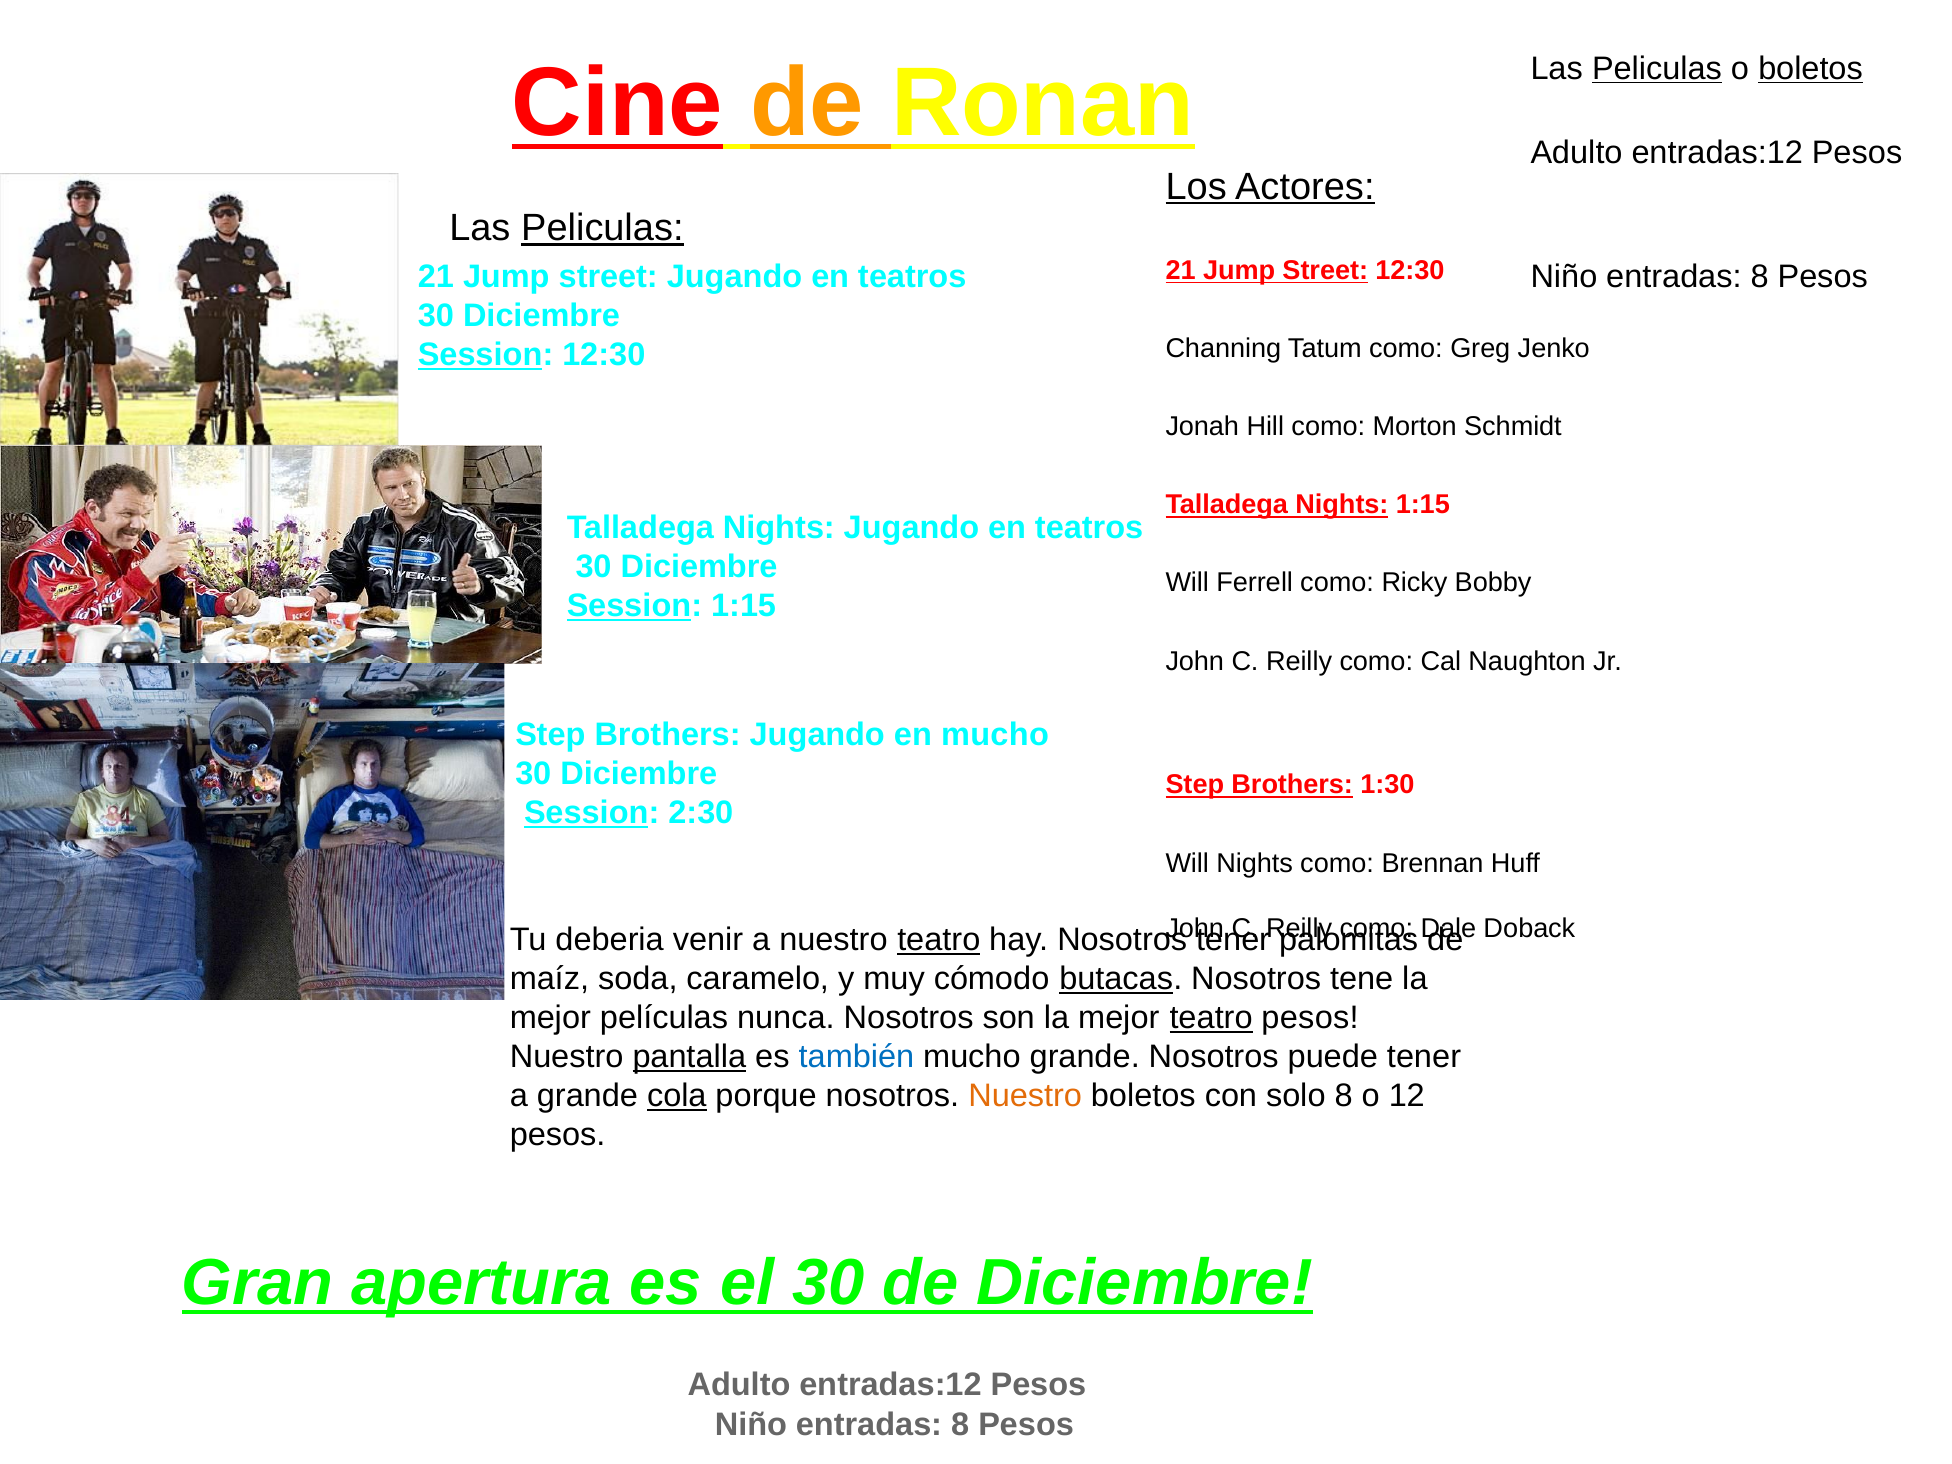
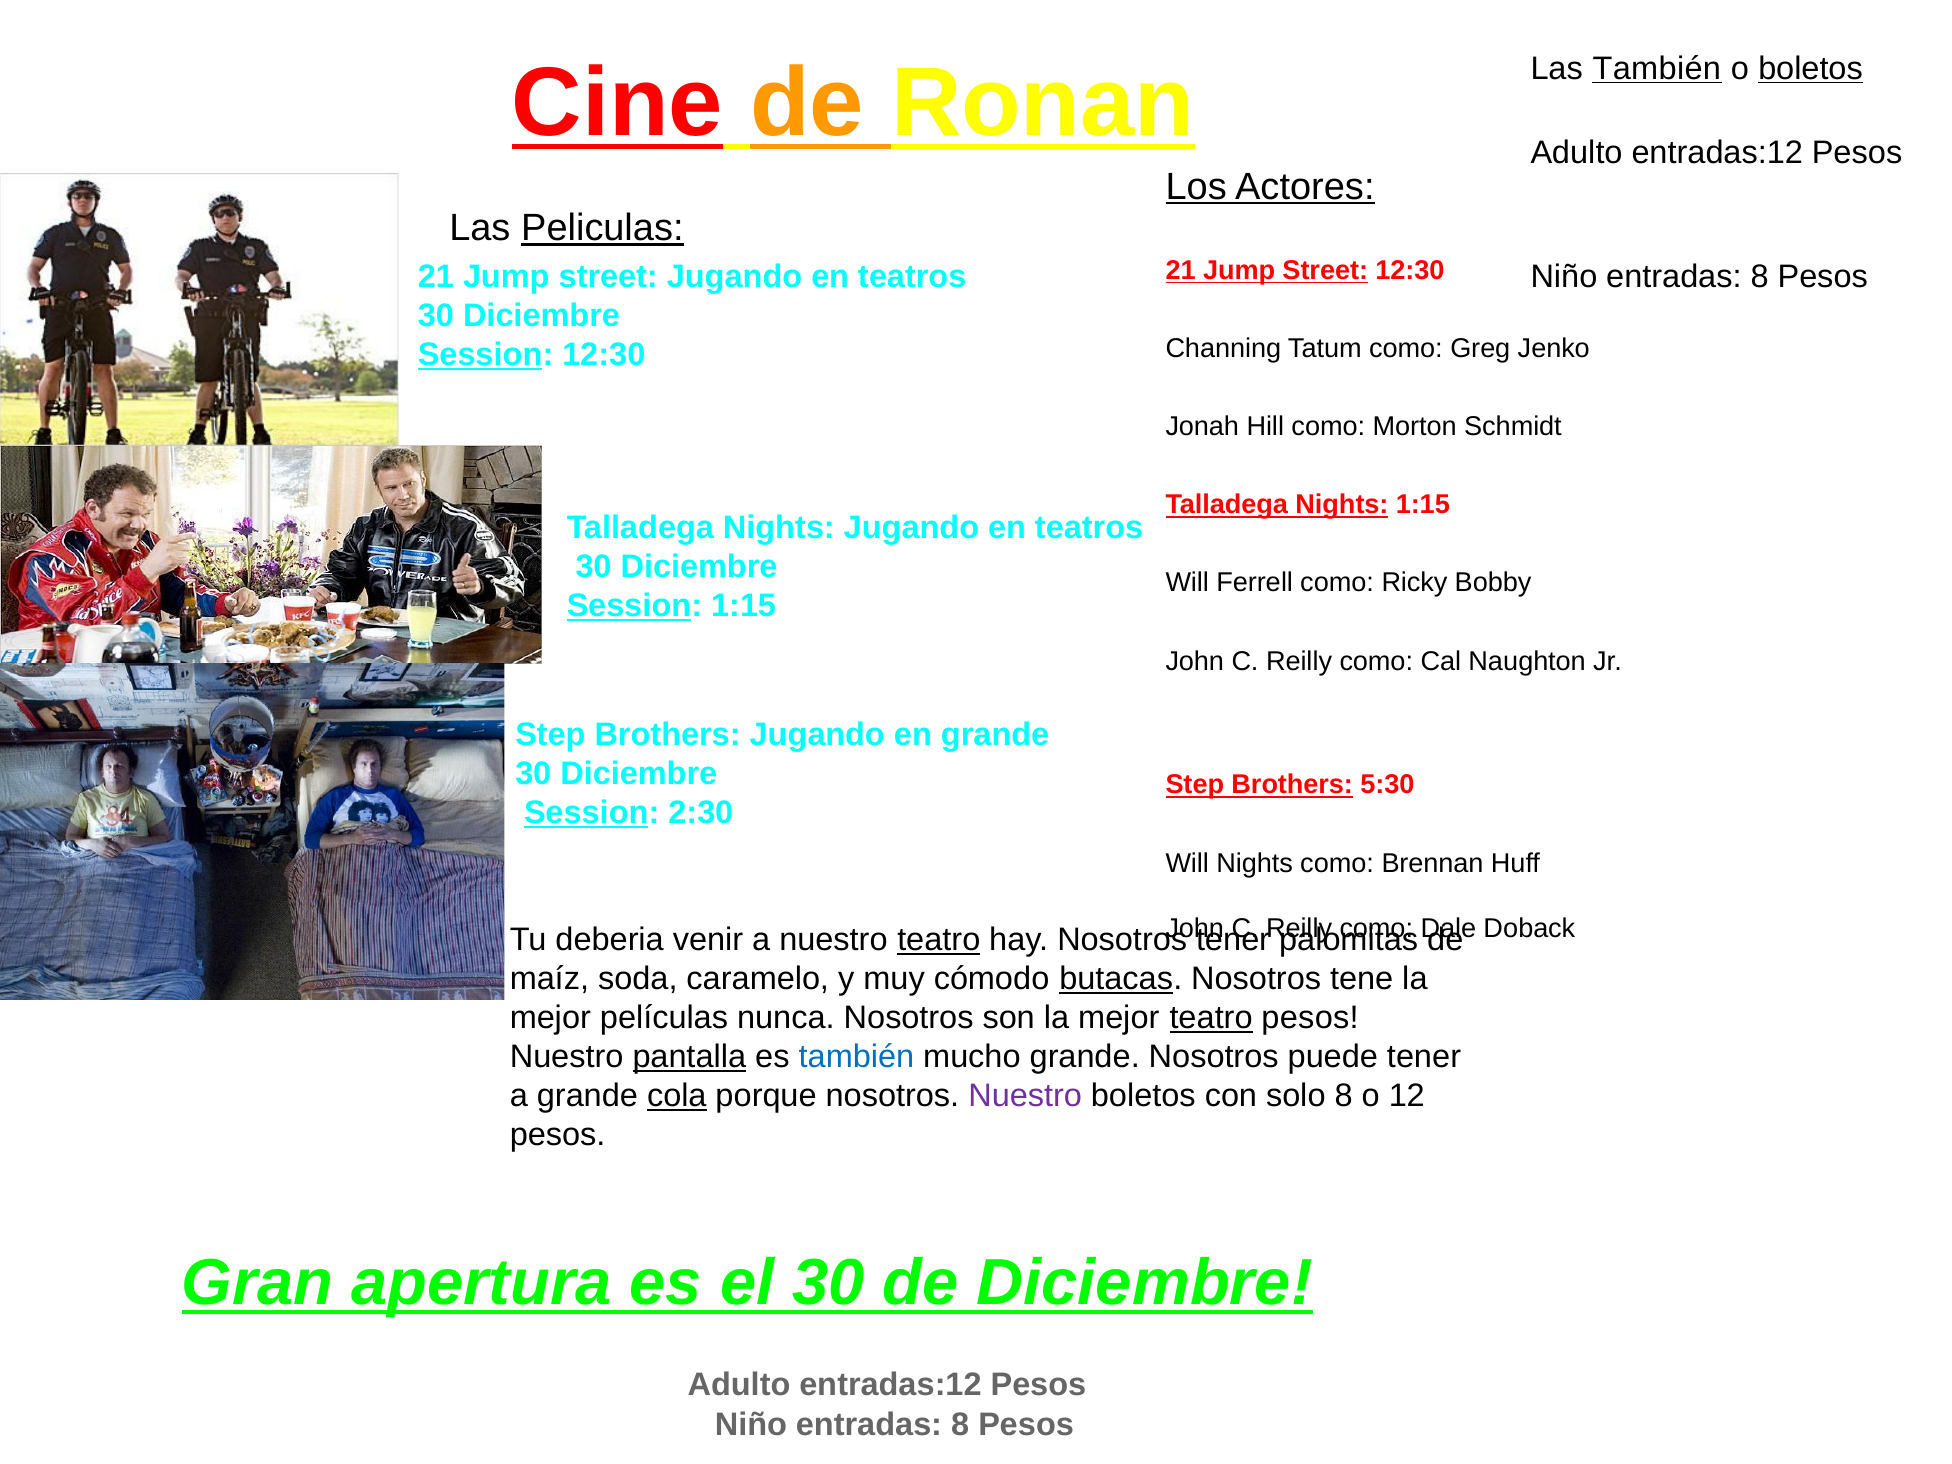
Peliculas at (1657, 68): Peliculas -> También
en mucho: mucho -> grande
1:30: 1:30 -> 5:30
Nuestro at (1025, 1096) colour: orange -> purple
